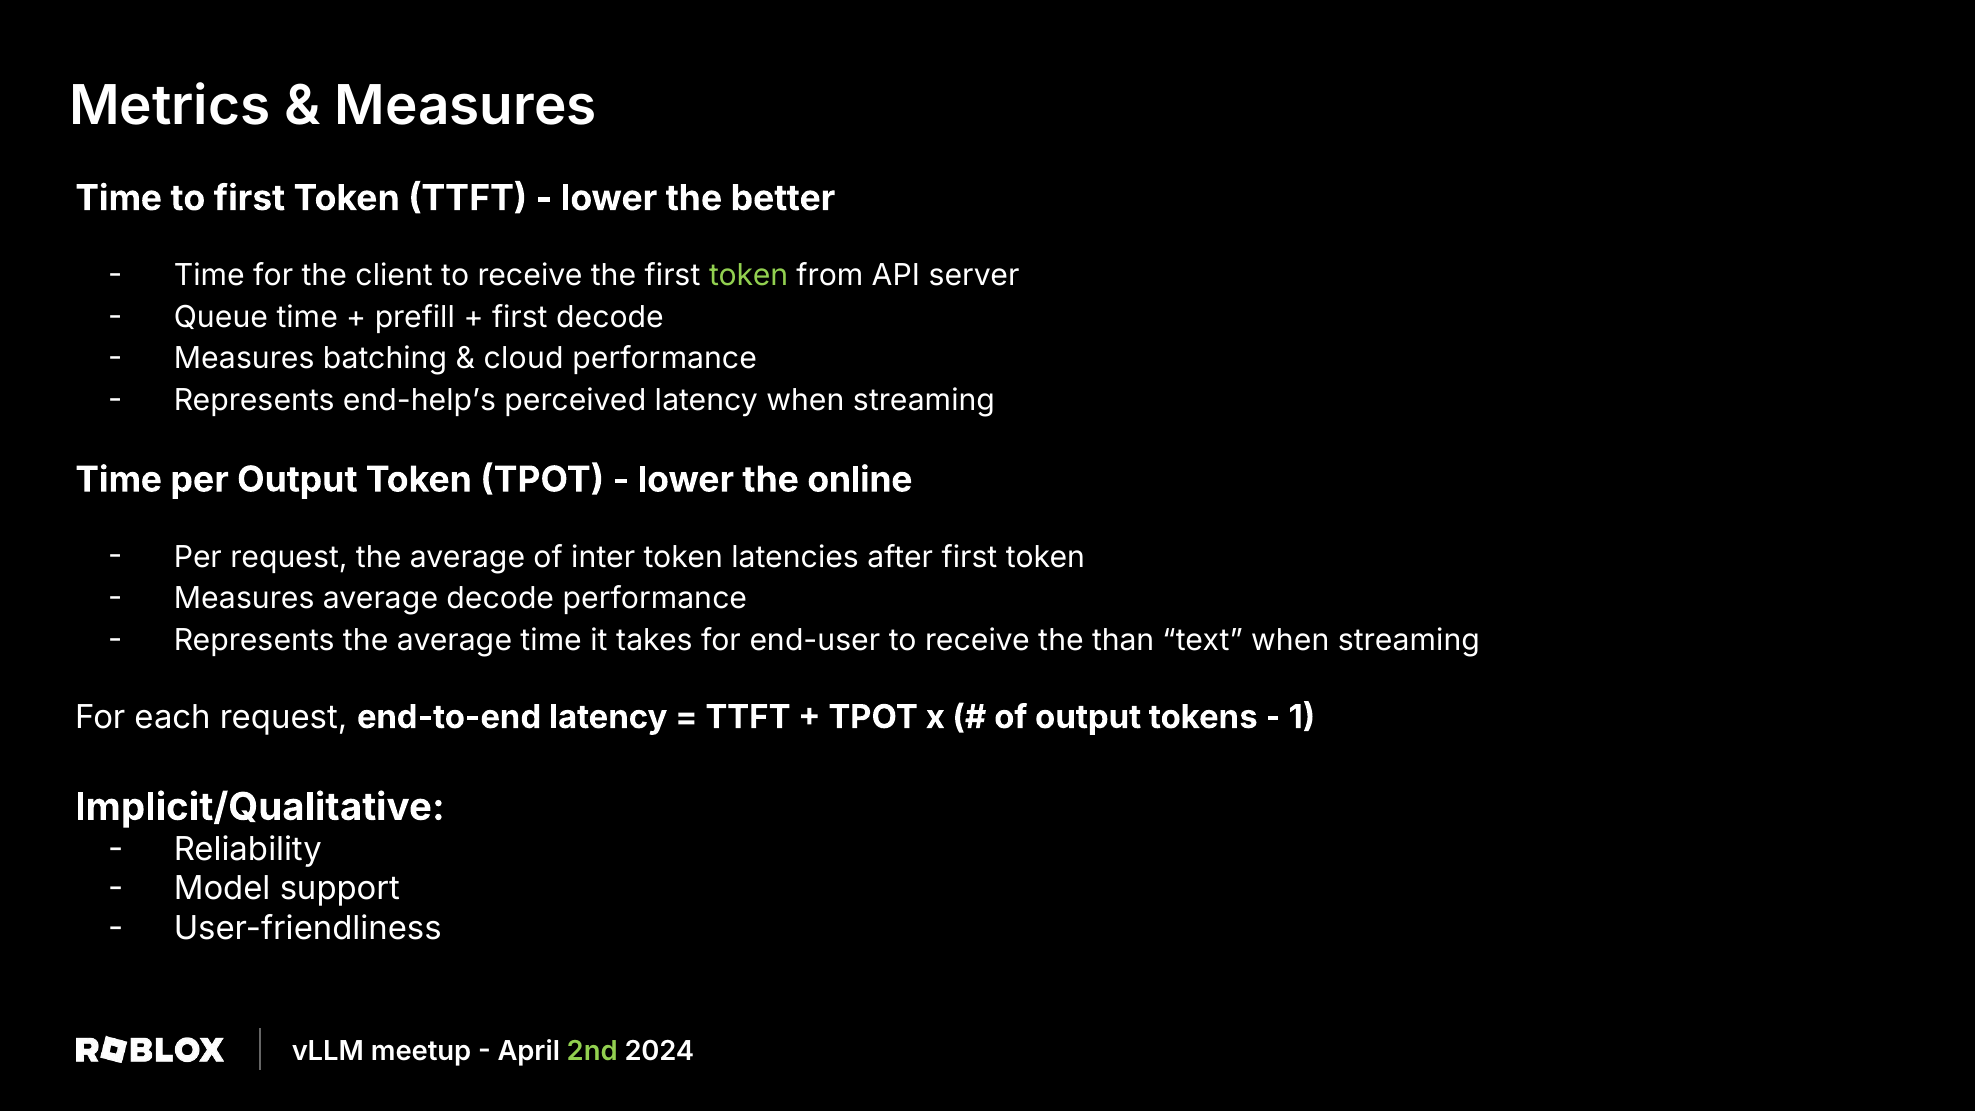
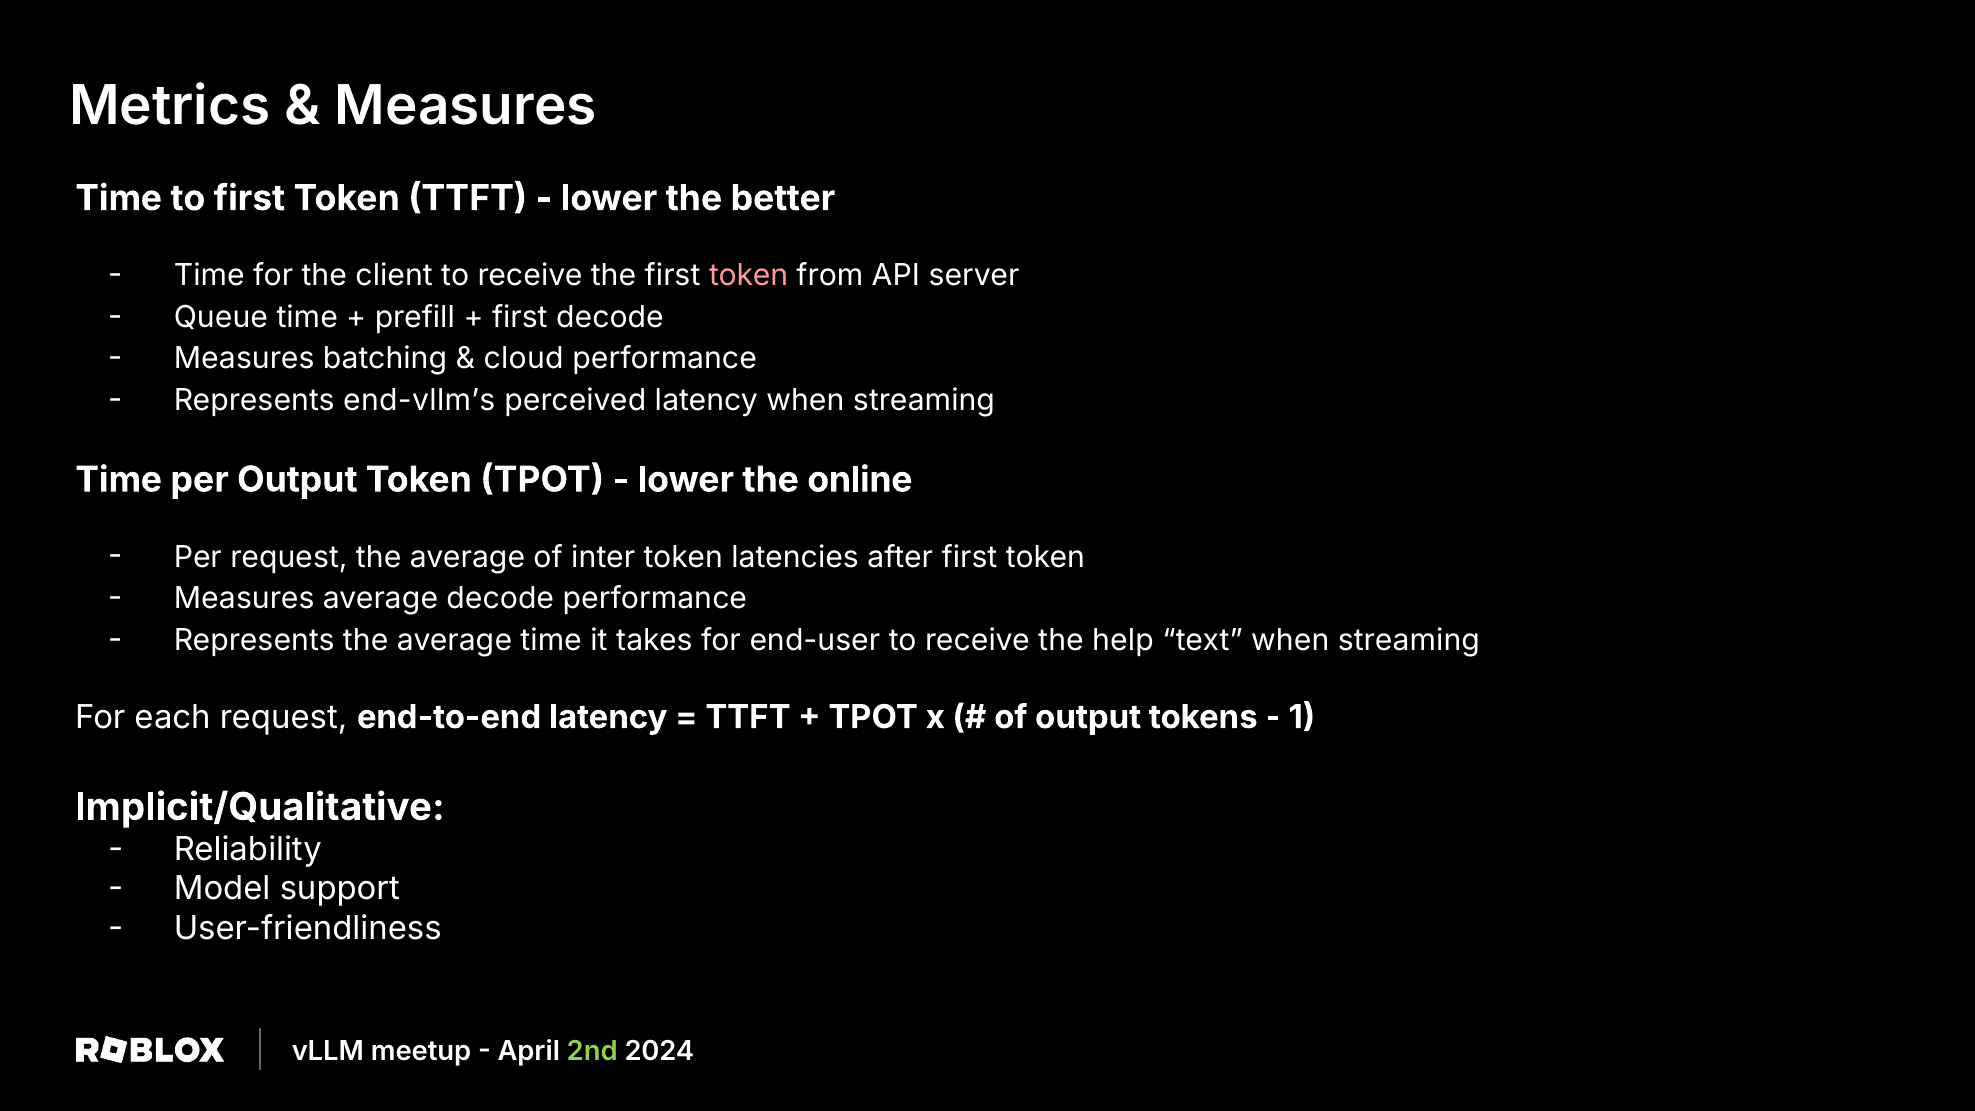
token at (749, 276) colour: light green -> pink
end-help’s: end-help’s -> end-vllm’s
than: than -> help
